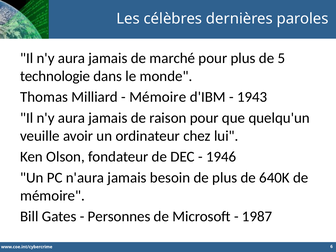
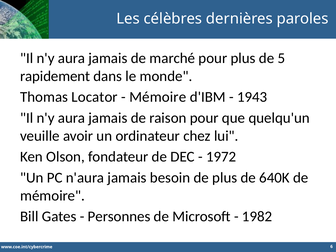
technologie: technologie -> rapidement
Milliard: Milliard -> Locator
1946: 1946 -> 1972
1987: 1987 -> 1982
